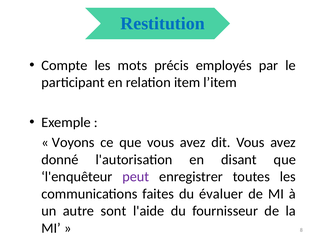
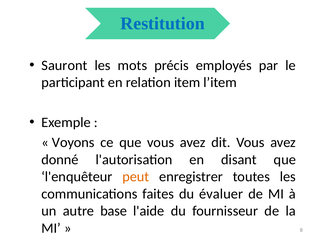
Compte: Compte -> Sauront
peut colour: purple -> orange
sont: sont -> base
